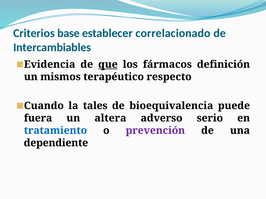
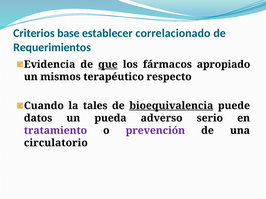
Intercambiables: Intercambiables -> Requerimientos
definición: definición -> apropiado
bioequivalencia underline: none -> present
fuera: fuera -> datos
altera: altera -> pueda
tratamiento colour: blue -> purple
dependiente: dependiente -> circulatorio
